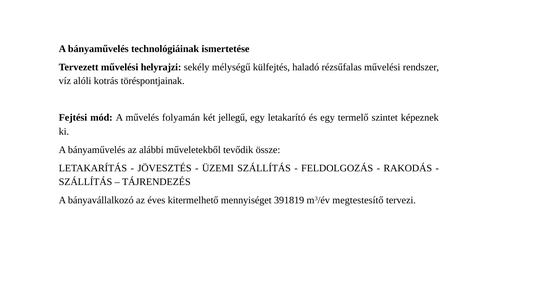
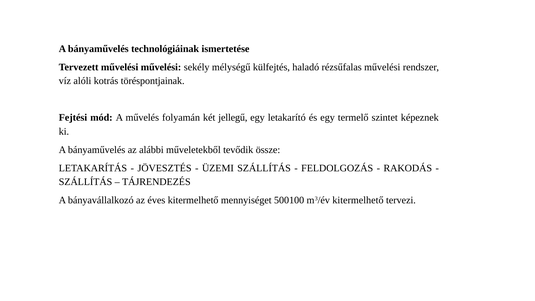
művelési helyrajzi: helyrajzi -> művelési
391819: 391819 -> 500100
m3/év megtestesítő: megtestesítő -> kitermelhető
